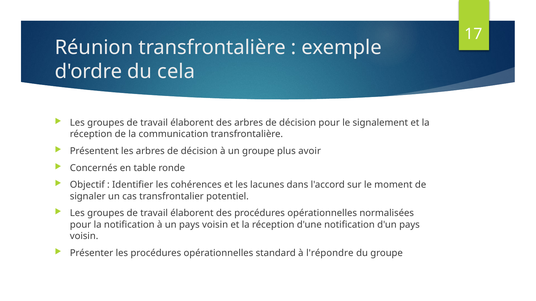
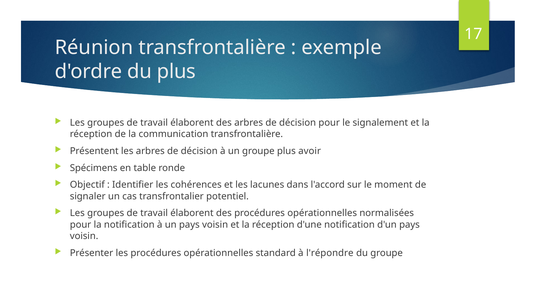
du cela: cela -> plus
Concernés: Concernés -> Spécimens
